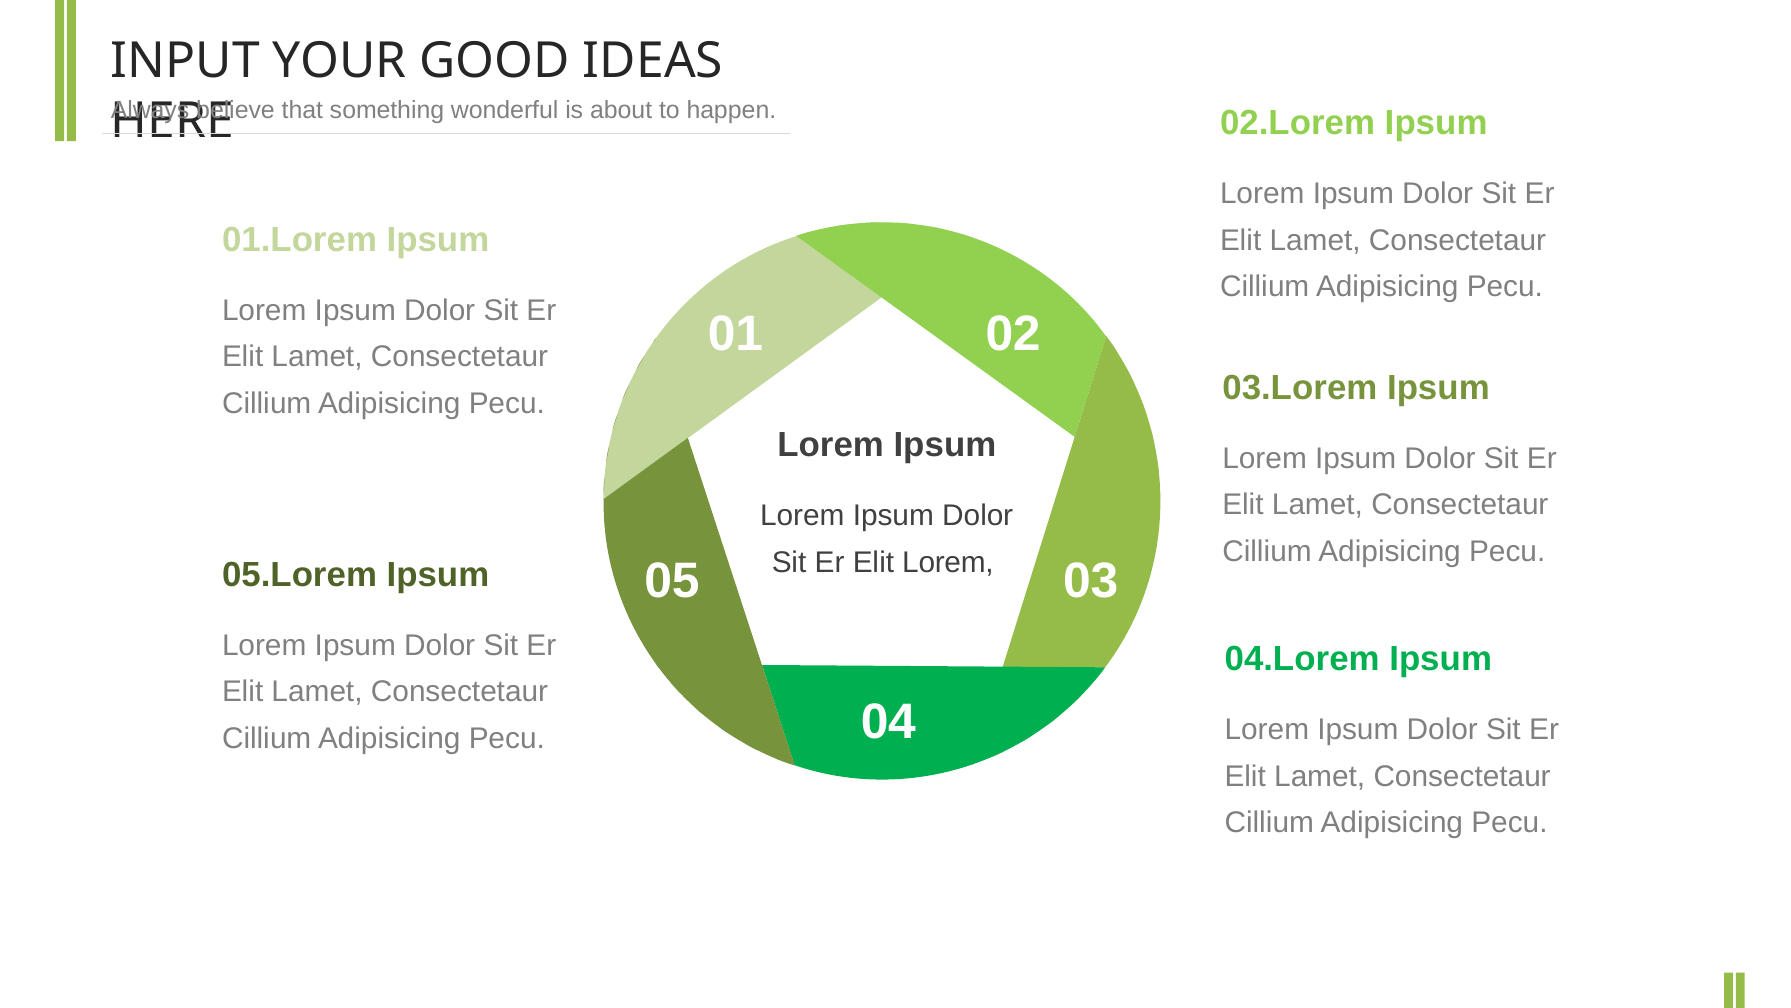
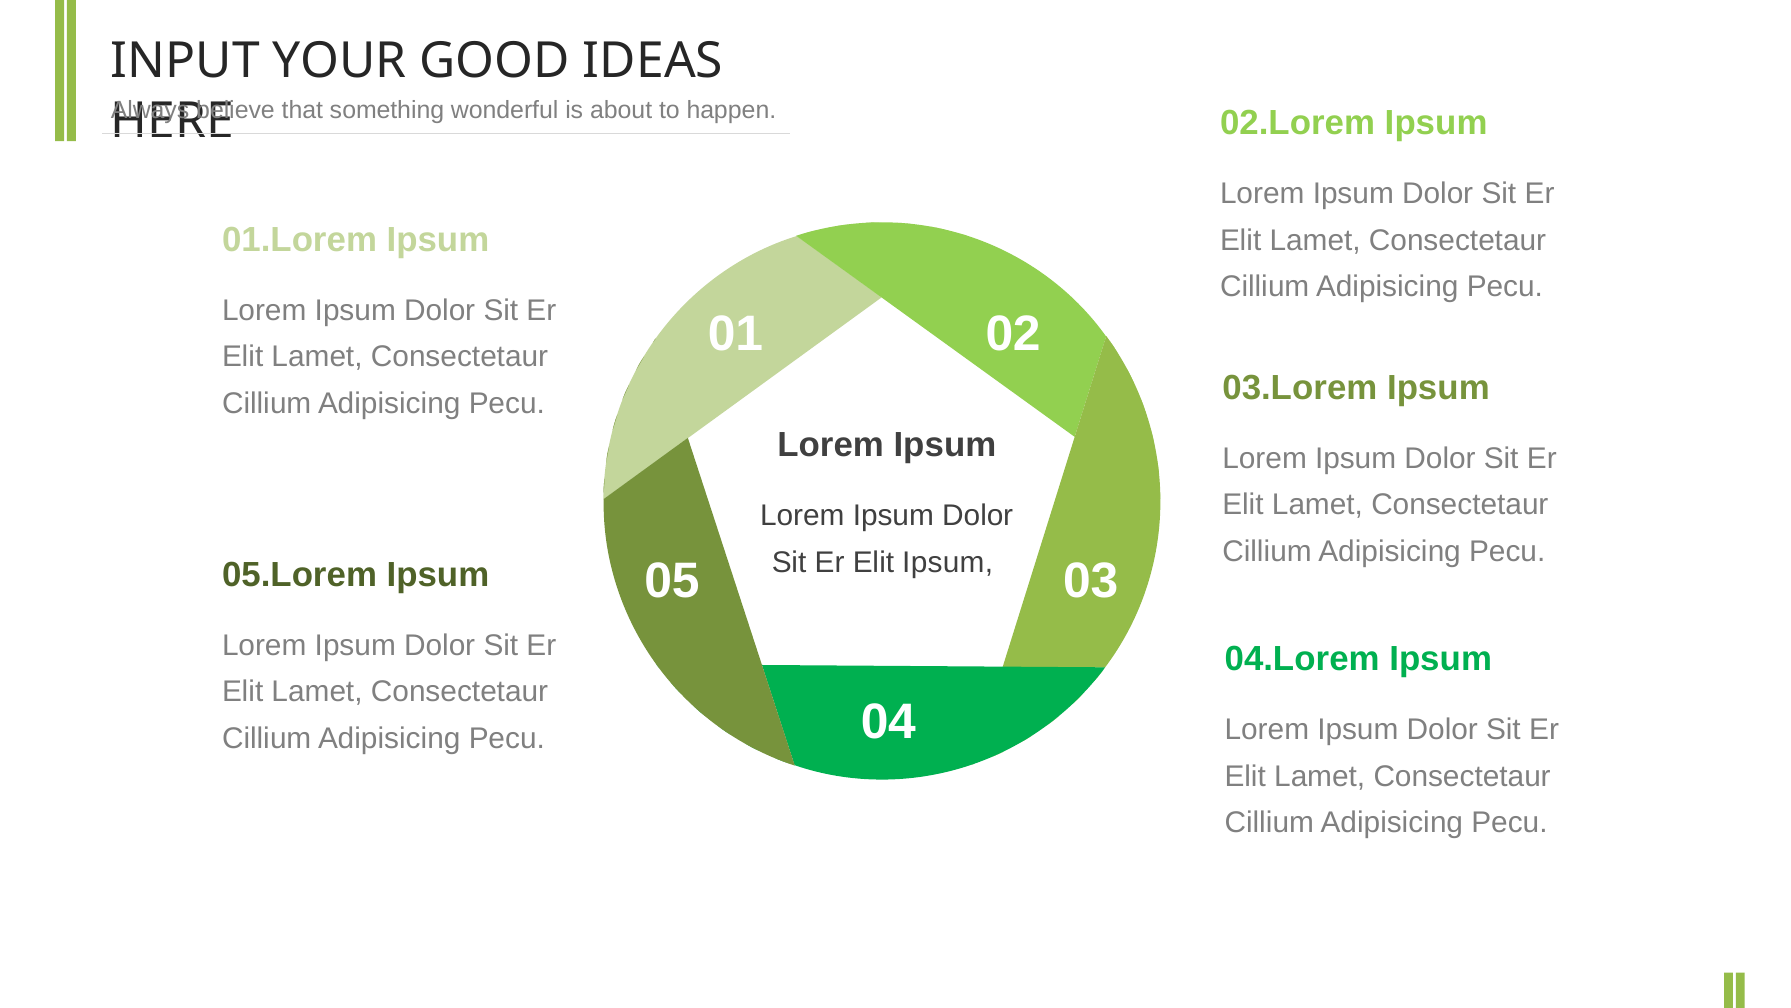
Elit Lorem: Lorem -> Ipsum
